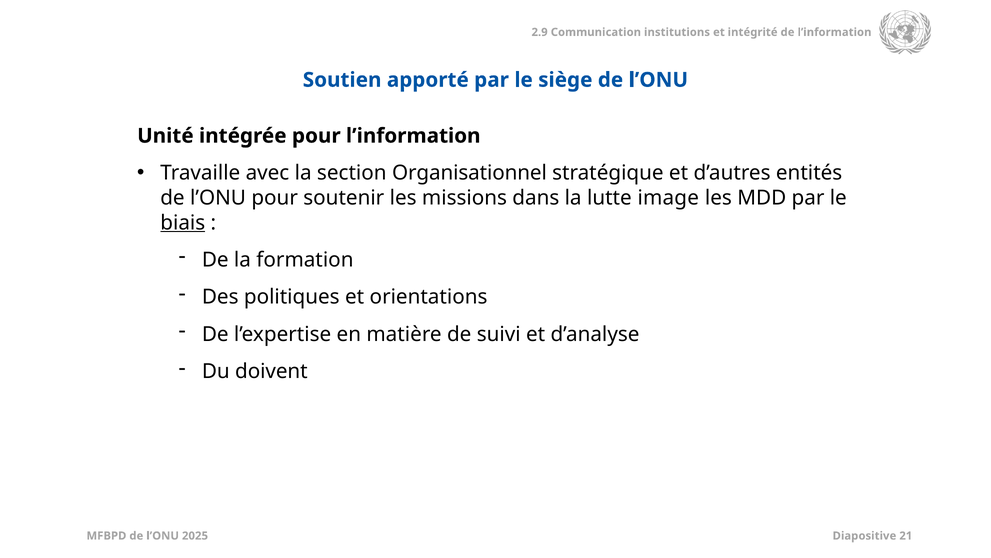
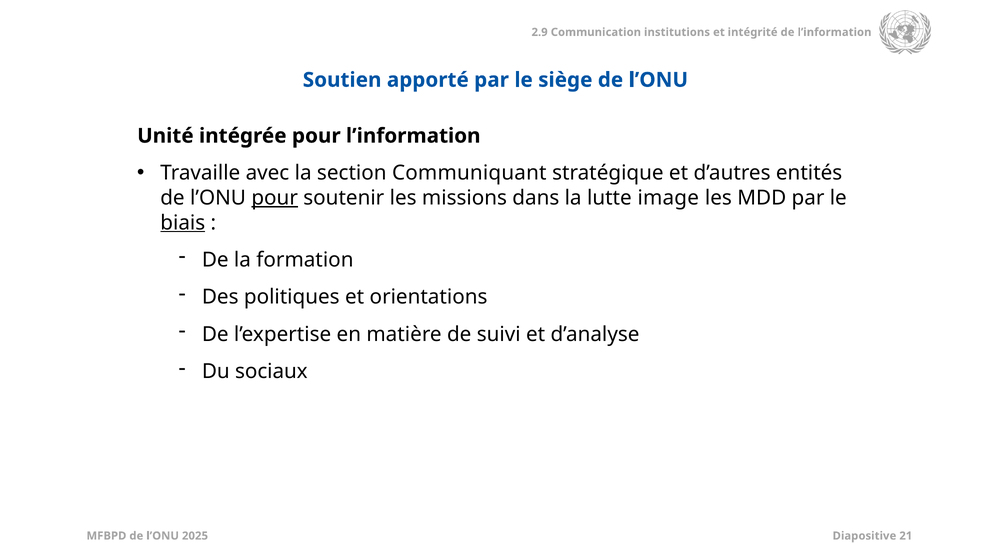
Organisationnel: Organisationnel -> Communiquant
pour at (275, 198) underline: none -> present
doivent: doivent -> sociaux
